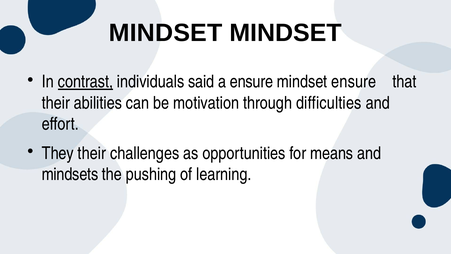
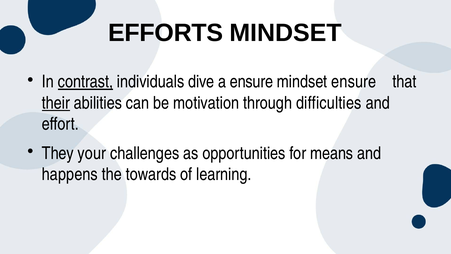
MINDSET at (166, 33): MINDSET -> EFFORTS
said: said -> dive
their at (56, 103) underline: none -> present
They their: their -> your
mindsets: mindsets -> happens
pushing: pushing -> towards
